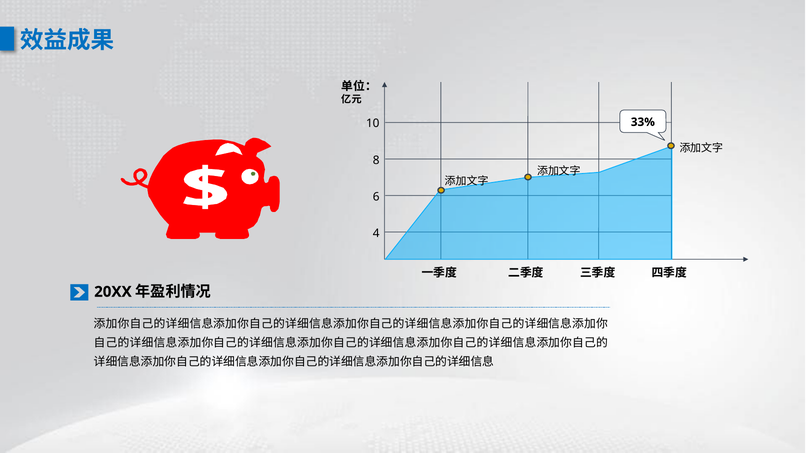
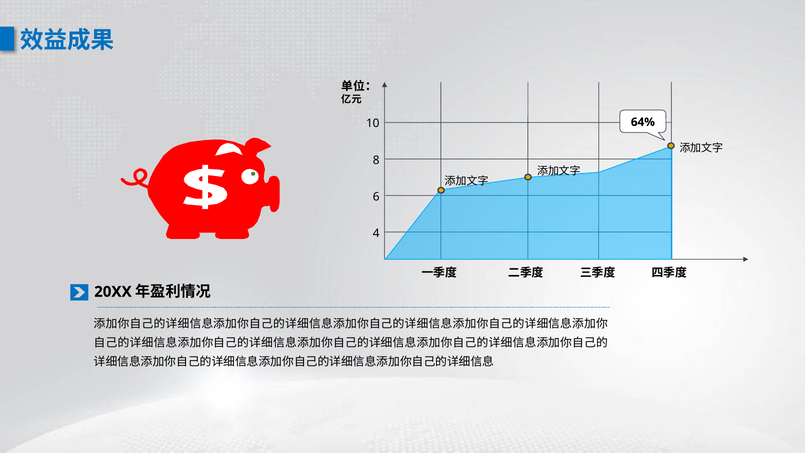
33%: 33% -> 64%
